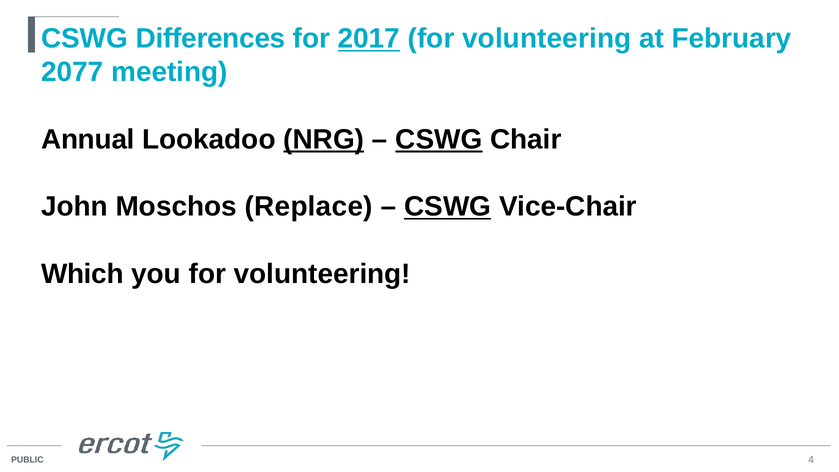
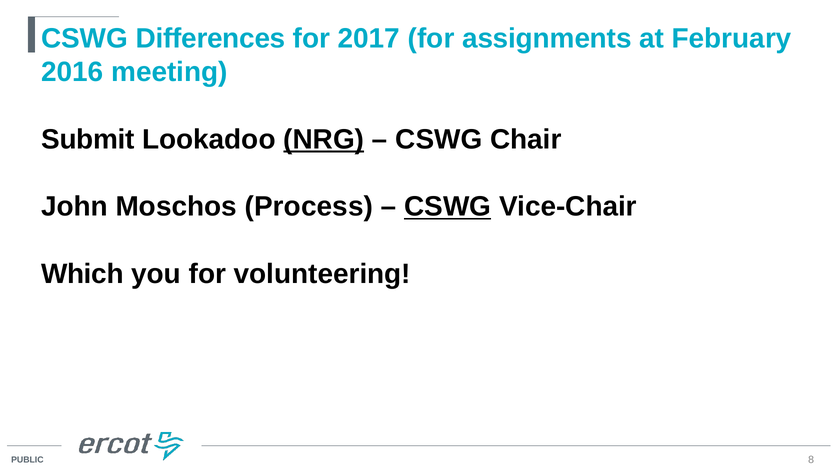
2017 underline: present -> none
volunteering at (547, 39): volunteering -> assignments
2077: 2077 -> 2016
Annual: Annual -> Submit
CSWG at (439, 139) underline: present -> none
Replace: Replace -> Process
4: 4 -> 8
